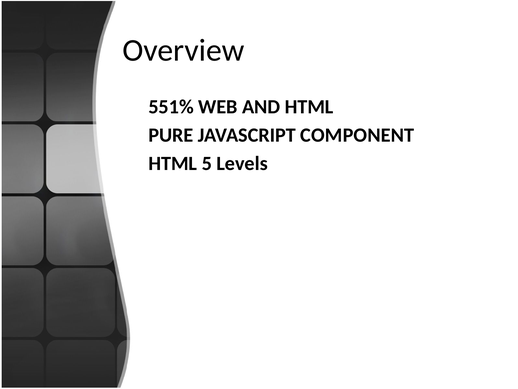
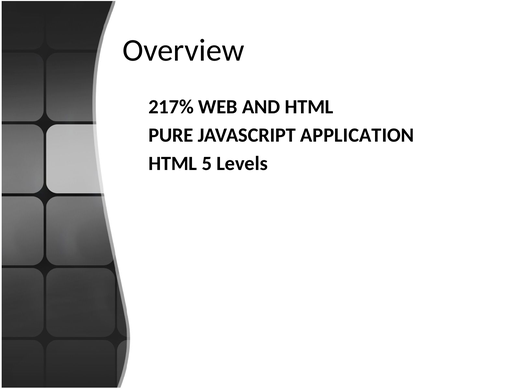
551%: 551% -> 217%
COMPONENT: COMPONENT -> APPLICATION
